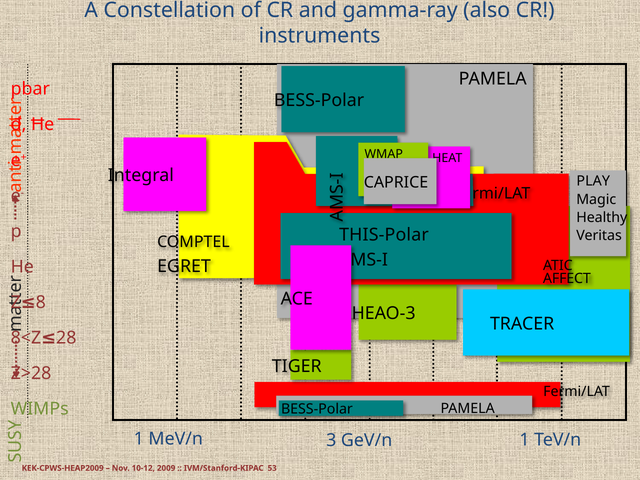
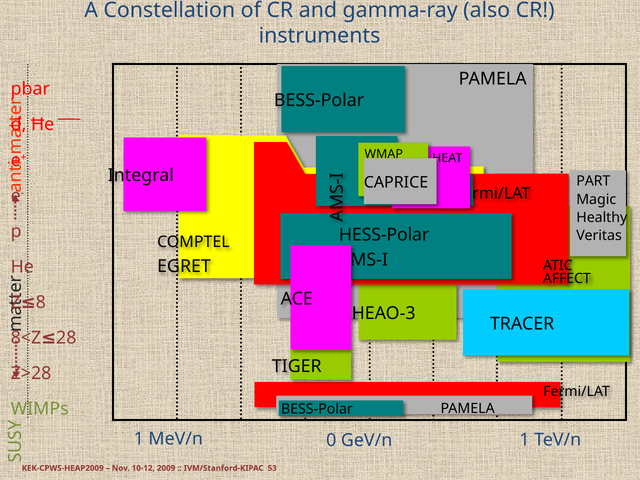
PLAY: PLAY -> PART
THIS-Polar: THIS-Polar -> HESS-Polar
3: 3 -> 0
